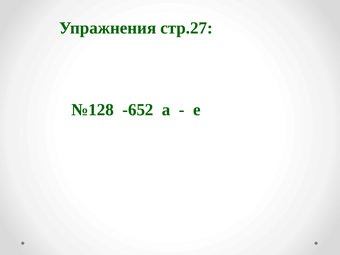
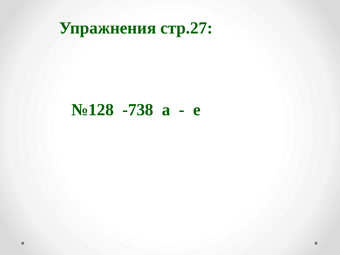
-652: -652 -> -738
